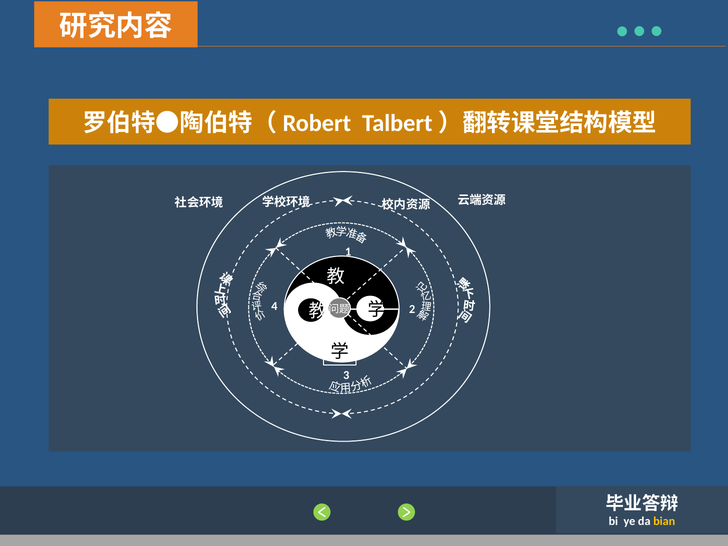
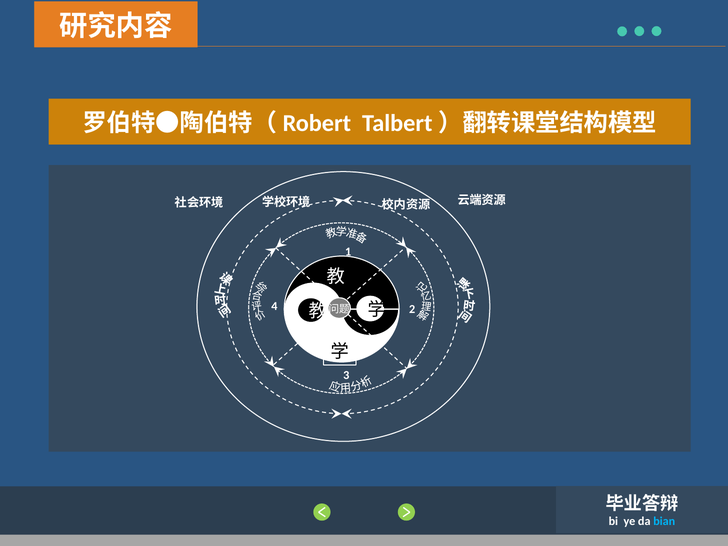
bian colour: yellow -> light blue
